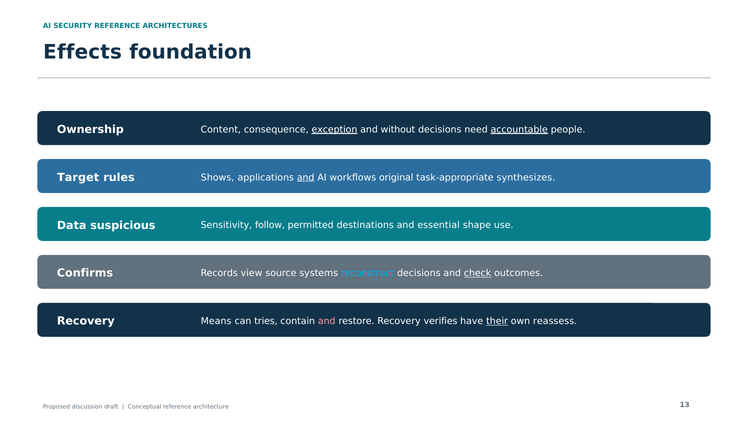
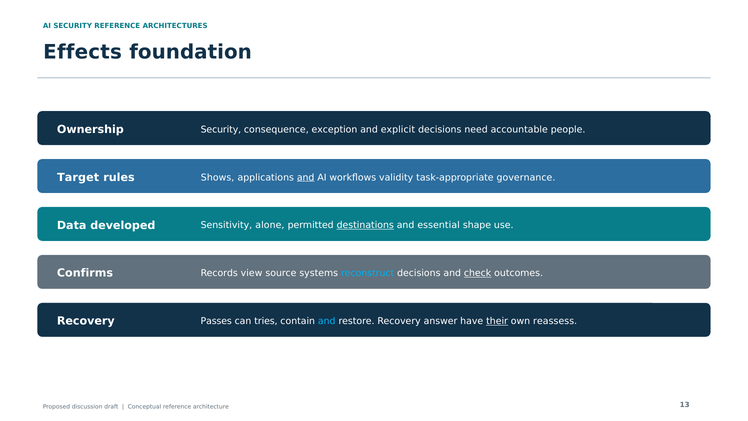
Ownership Content: Content -> Security
exception underline: present -> none
without: without -> explicit
accountable underline: present -> none
original: original -> validity
synthesizes: synthesizes -> governance
suspicious: suspicious -> developed
follow: follow -> alone
destinations underline: none -> present
Means: Means -> Passes
and at (327, 321) colour: pink -> light blue
verifies: verifies -> answer
